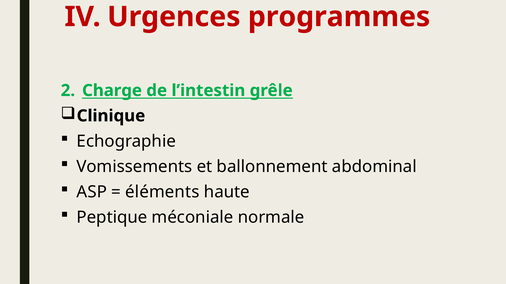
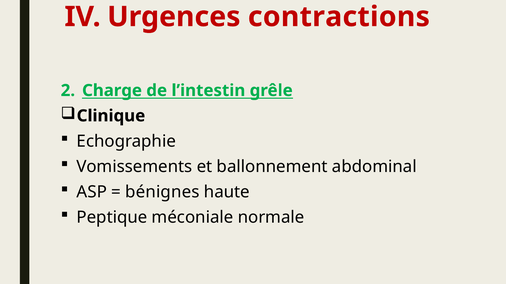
programmes: programmes -> contractions
éléments: éléments -> bénignes
